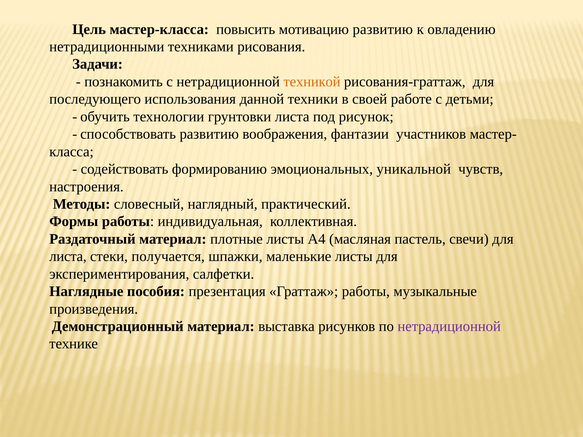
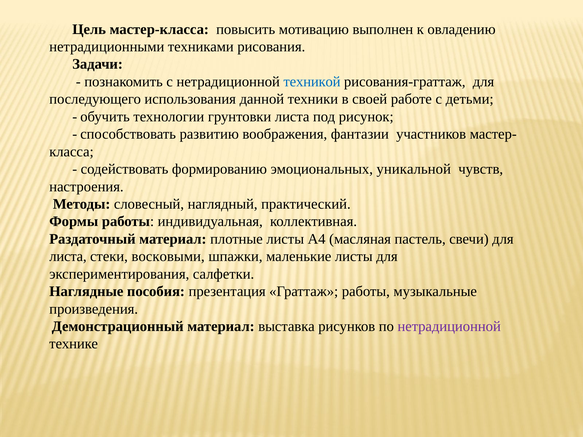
мотивацию развитию: развитию -> выполнен
техникой colour: orange -> blue
получается: получается -> восковыми
